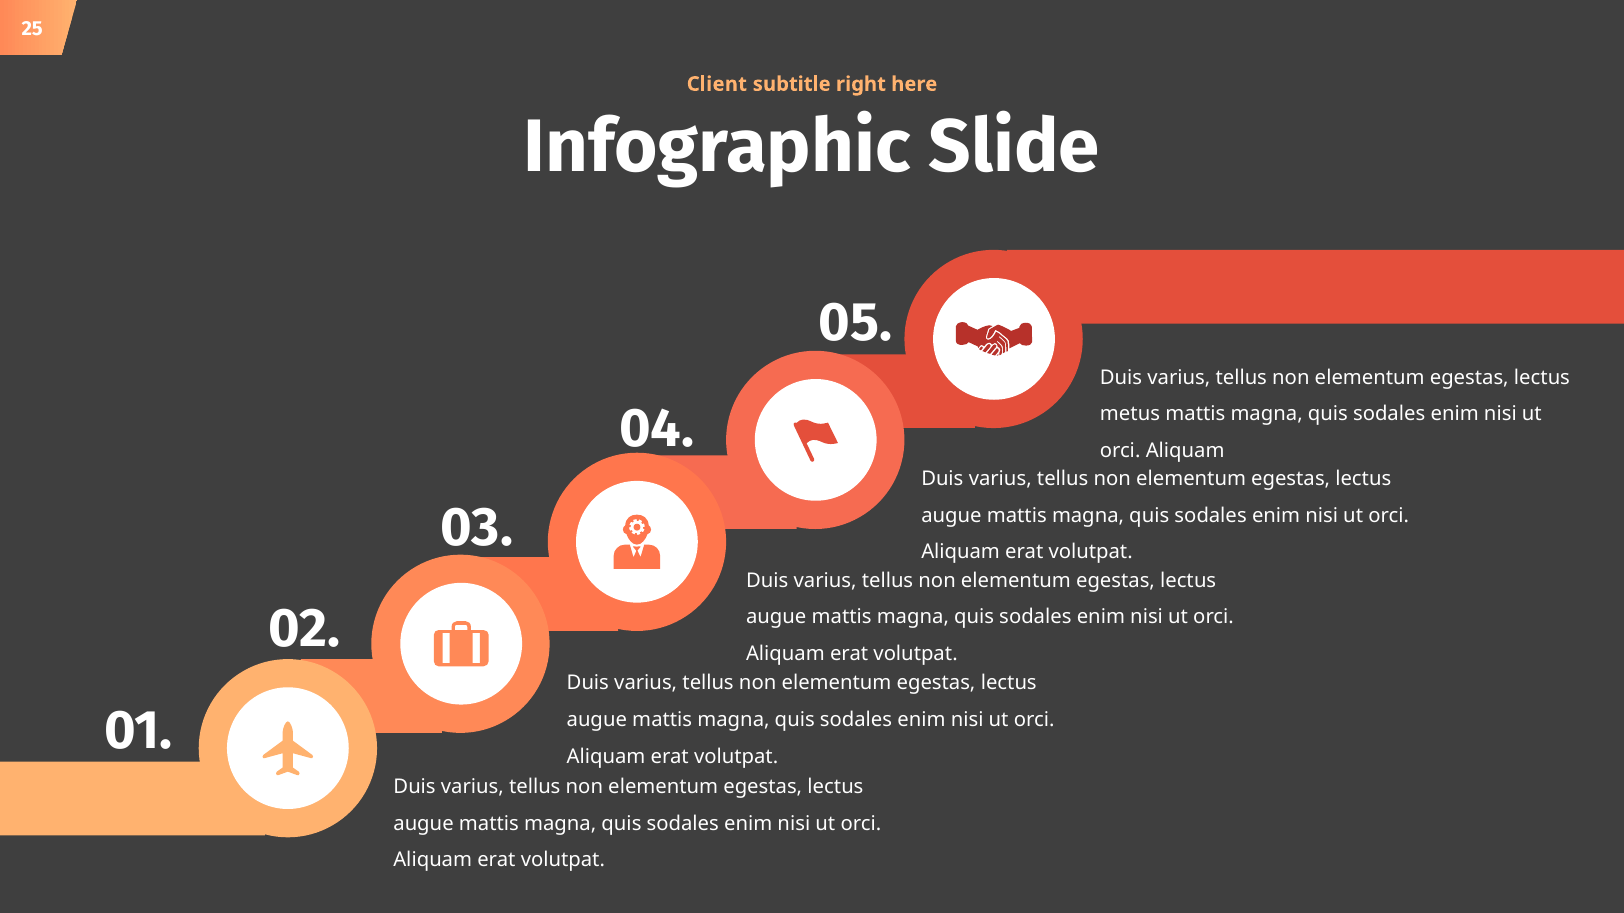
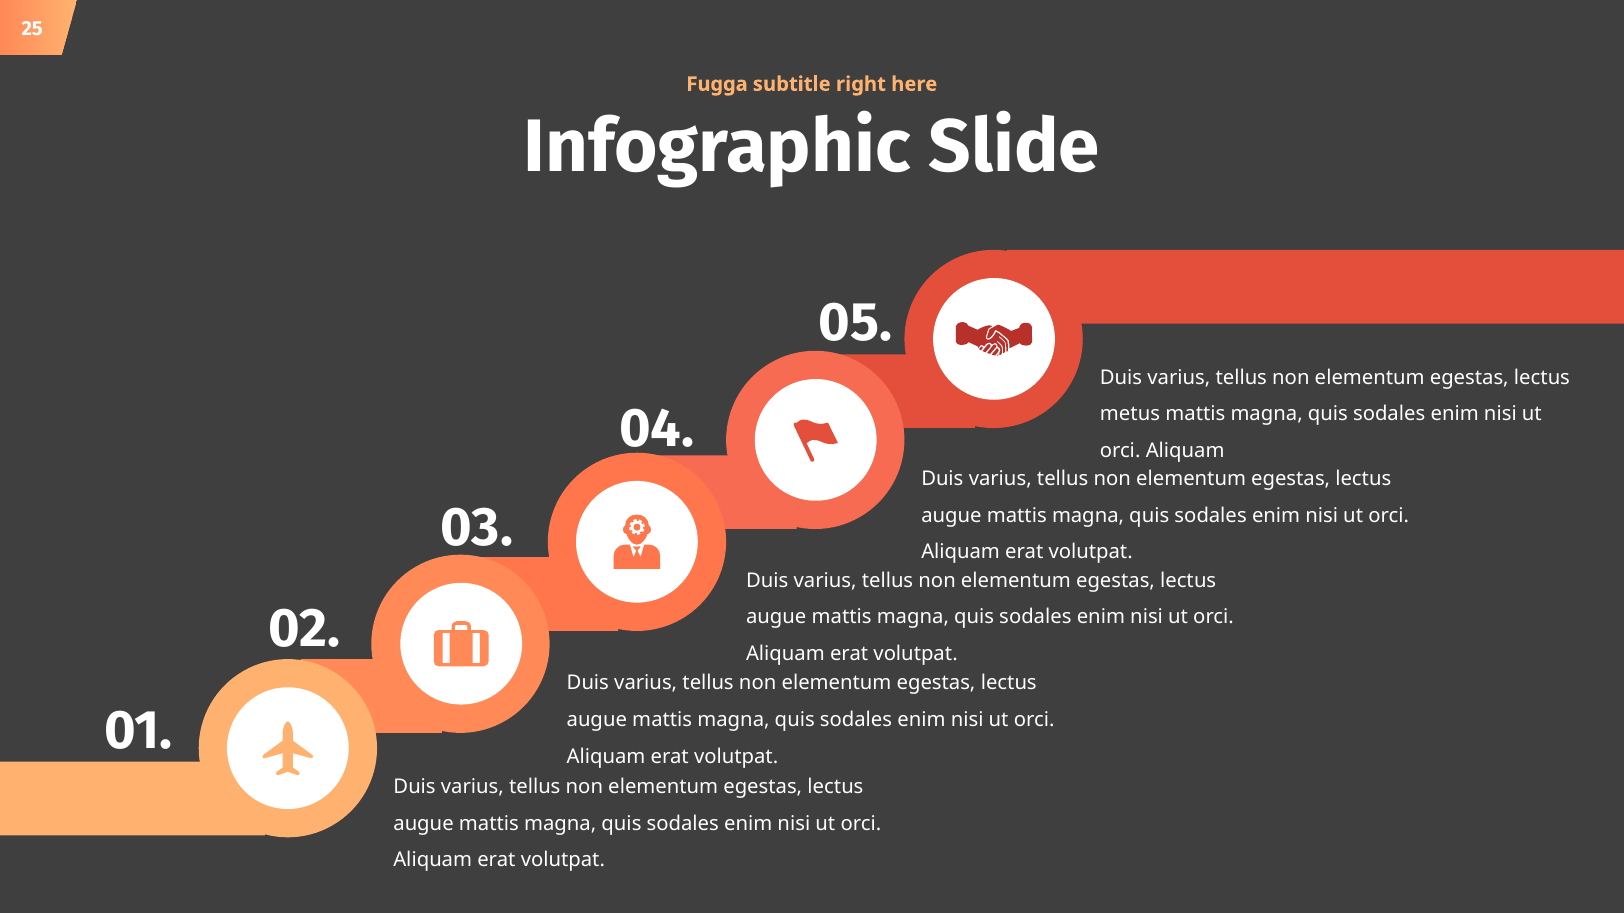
Client: Client -> Fugga
